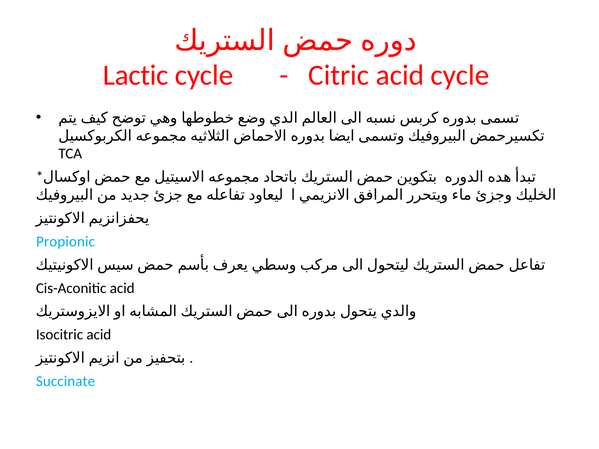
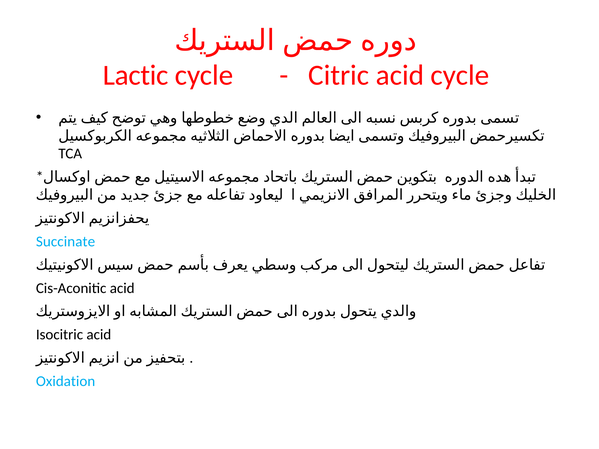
Propionic: Propionic -> Succinate
Succinate: Succinate -> Oxidation
